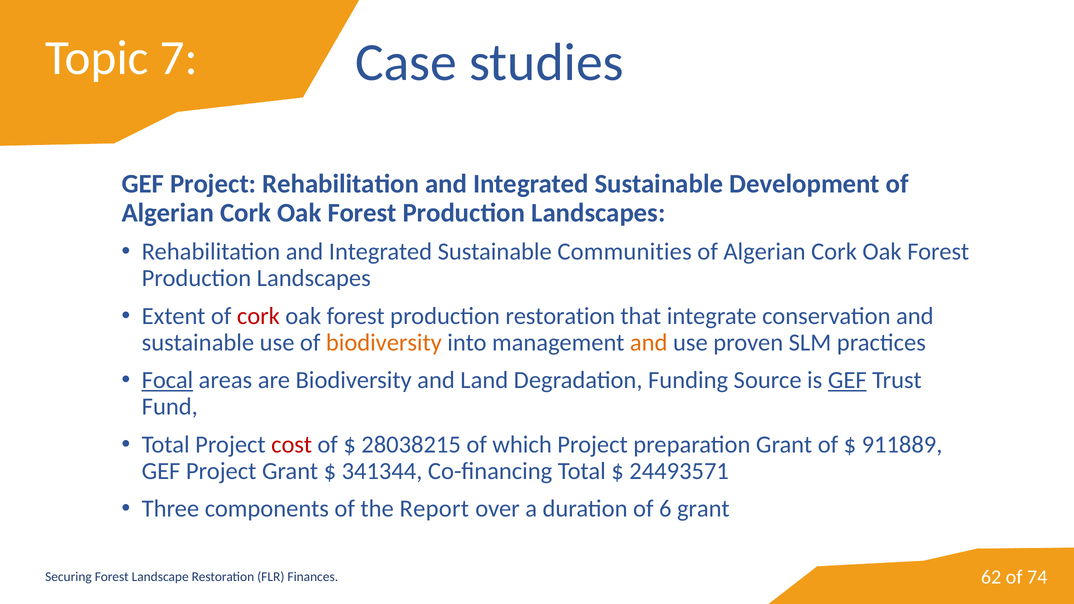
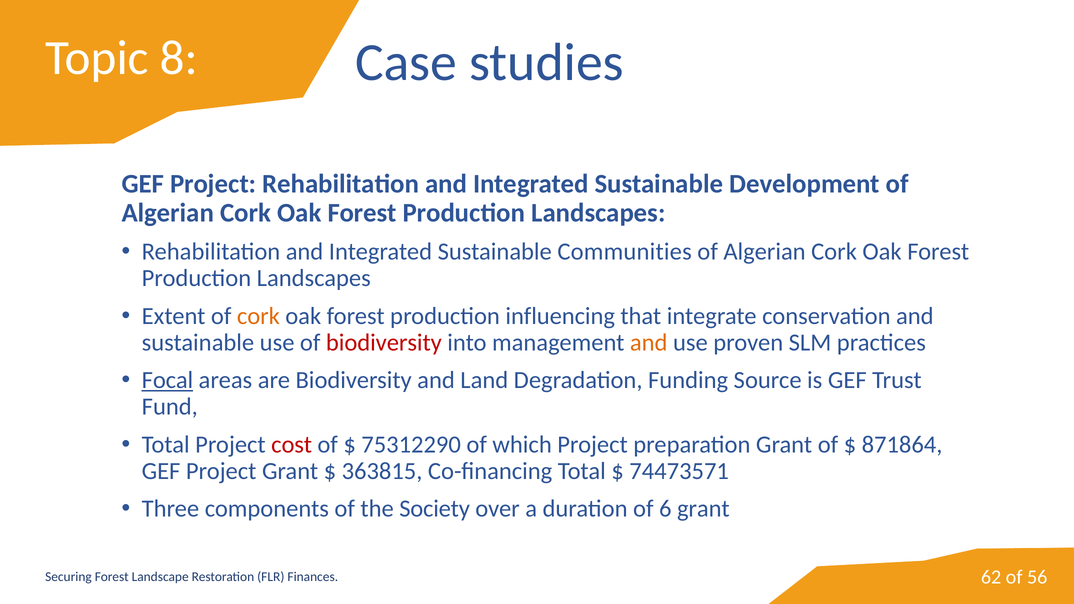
7: 7 -> 8
cork at (258, 316) colour: red -> orange
production restoration: restoration -> influencing
biodiversity at (384, 342) colour: orange -> red
GEF at (847, 380) underline: present -> none
28038215: 28038215 -> 75312290
911889: 911889 -> 871864
341344: 341344 -> 363815
24493571: 24493571 -> 74473571
Report: Report -> Society
74: 74 -> 56
